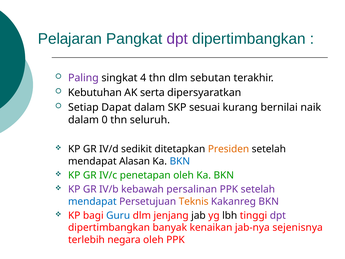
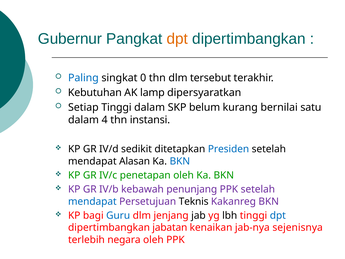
Pelajaran: Pelajaran -> Gubernur
dpt at (177, 39) colour: purple -> orange
Paling colour: purple -> blue
4: 4 -> 0
sebutan: sebutan -> tersebut
serta: serta -> lamp
Setiap Dapat: Dapat -> Tinggi
sesuai: sesuai -> belum
naik: naik -> satu
0: 0 -> 4
seluruh: seluruh -> instansi
Presiden colour: orange -> blue
persalinan: persalinan -> penunjang
Teknis colour: orange -> black
dpt at (278, 215) colour: purple -> blue
banyak: banyak -> jabatan
